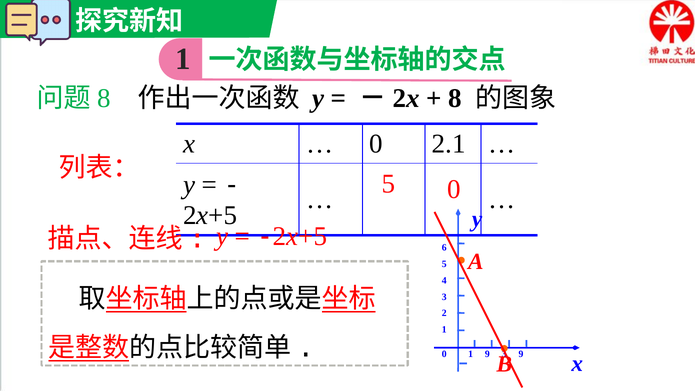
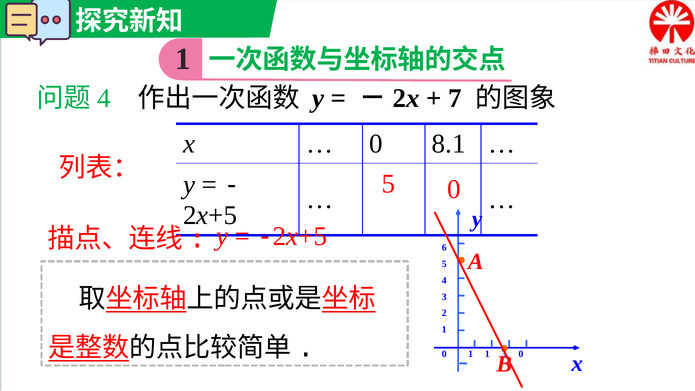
8 at (104, 98): 8 -> 4
8 at (455, 98): 8 -> 7
2.1: 2.1 -> 8.1
1 9: 9 -> 1
9 at (521, 354): 9 -> 0
